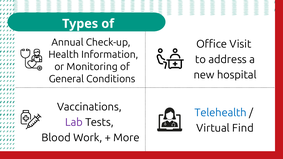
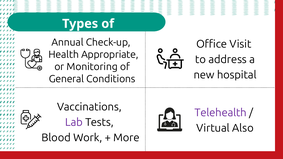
Information: Information -> Appropriate
Telehealth colour: blue -> purple
Find: Find -> Also
